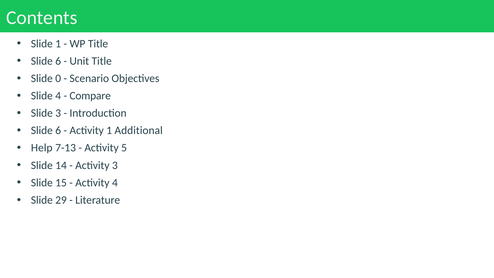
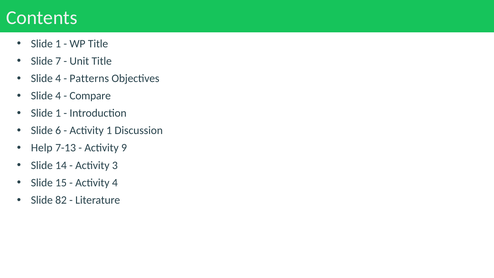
6 at (58, 61): 6 -> 7
0 at (58, 78): 0 -> 4
Scenario: Scenario -> Patterns
3 at (58, 113): 3 -> 1
Additional: Additional -> Discussion
5: 5 -> 9
29: 29 -> 82
